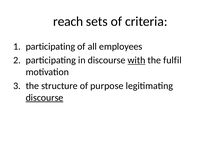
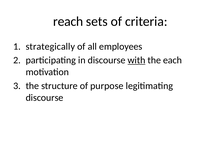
participating at (50, 46): participating -> strategically
fulfil: fulfil -> each
discourse at (45, 97) underline: present -> none
